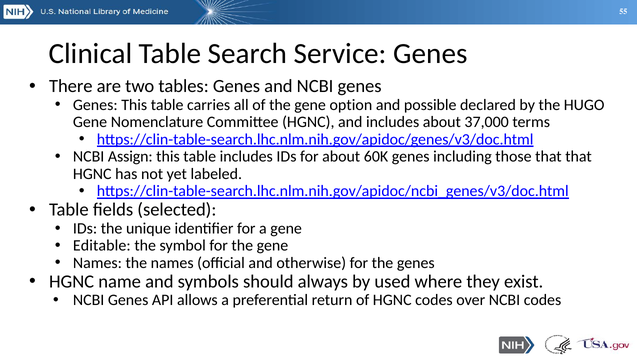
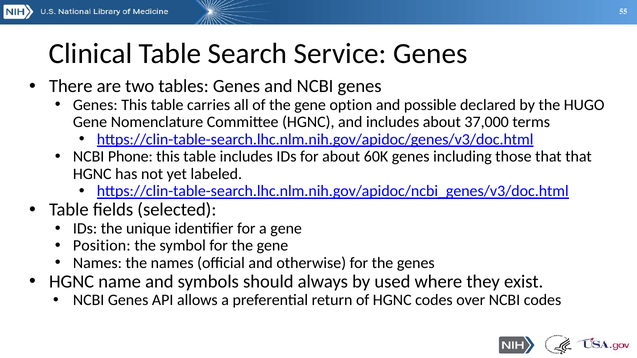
Assign: Assign -> Phone
Editable: Editable -> Position
